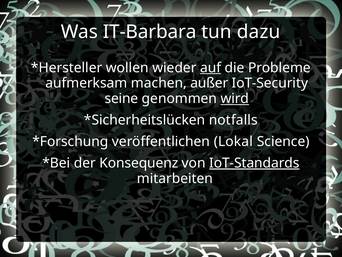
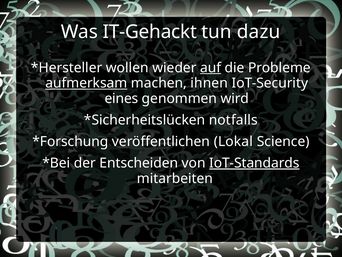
IT-Barbara: IT-Barbara -> IT-Gehackt
aufmerksam underline: none -> present
außer: außer -> ihnen
seine: seine -> eines
wird underline: present -> none
Konsequenz: Konsequenz -> Entscheiden
